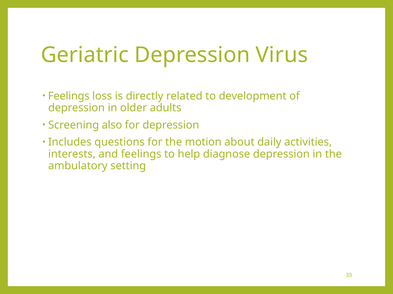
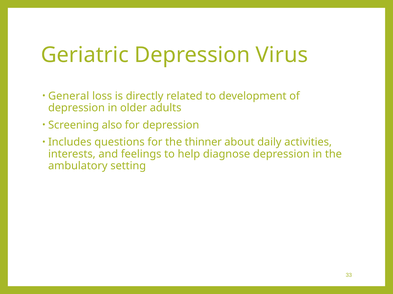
Feelings at (69, 96): Feelings -> General
motion: motion -> thinner
